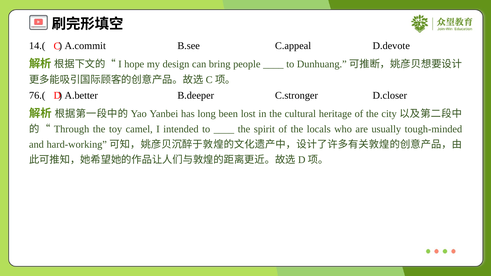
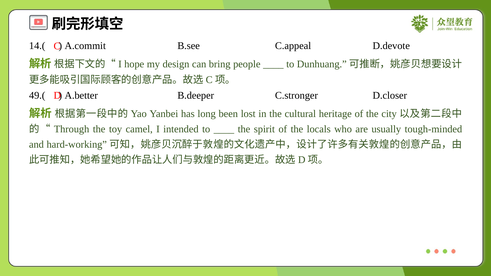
76.(: 76.( -> 49.(
